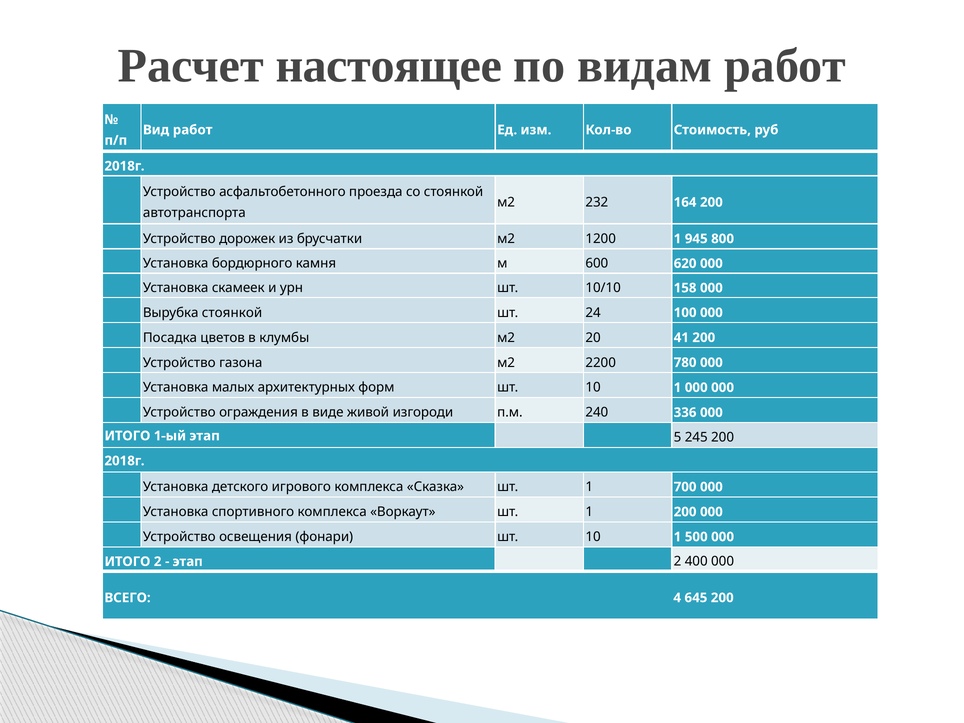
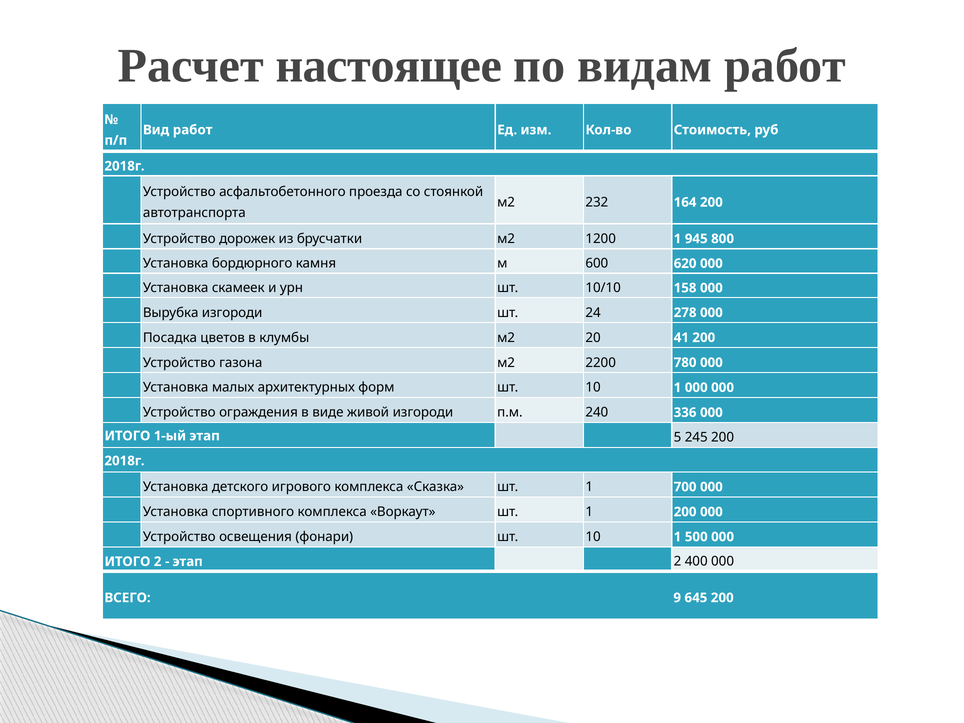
Вырубка стоянкой: стоянкой -> изгороди
100: 100 -> 278
4: 4 -> 9
